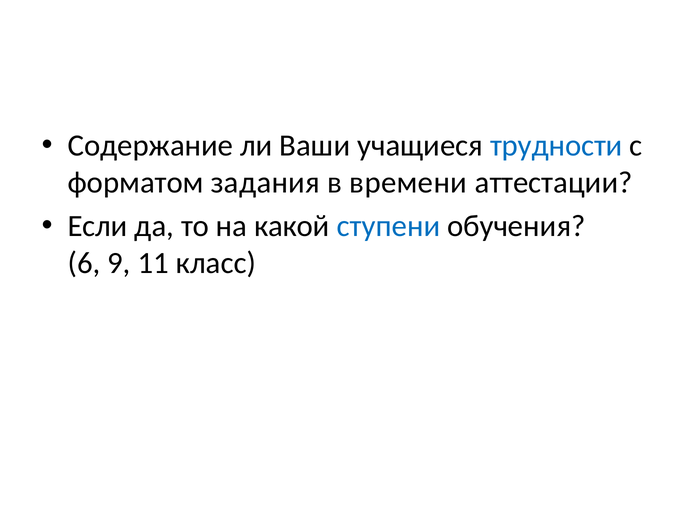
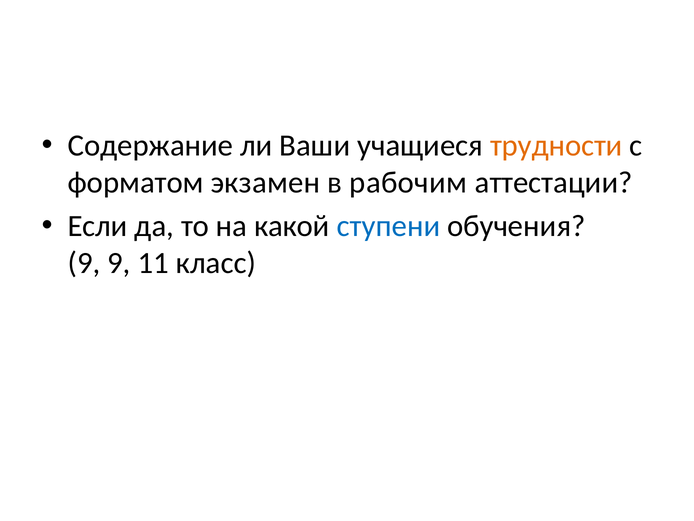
трудности colour: blue -> orange
задания: задания -> экзамен
времени: времени -> рабочим
6 at (84, 263): 6 -> 9
